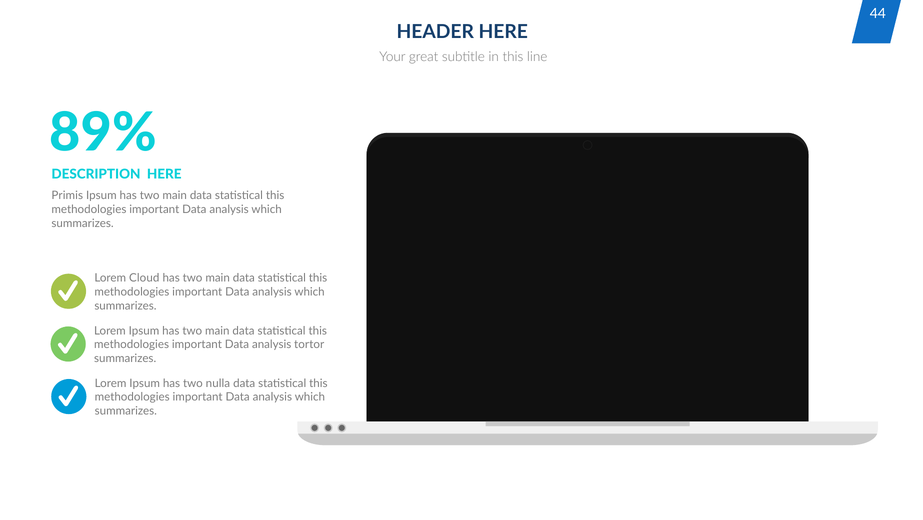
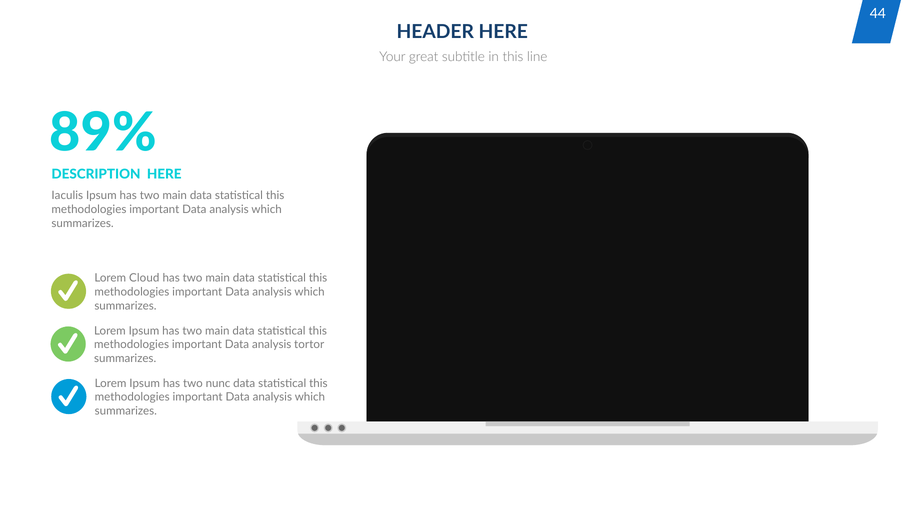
Primis: Primis -> Iaculis
nulla: nulla -> nunc
